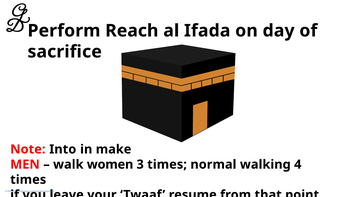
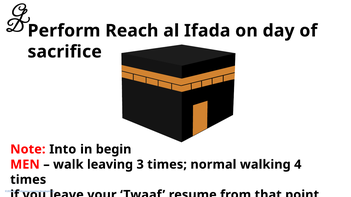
make: make -> begin
women: women -> leaving
